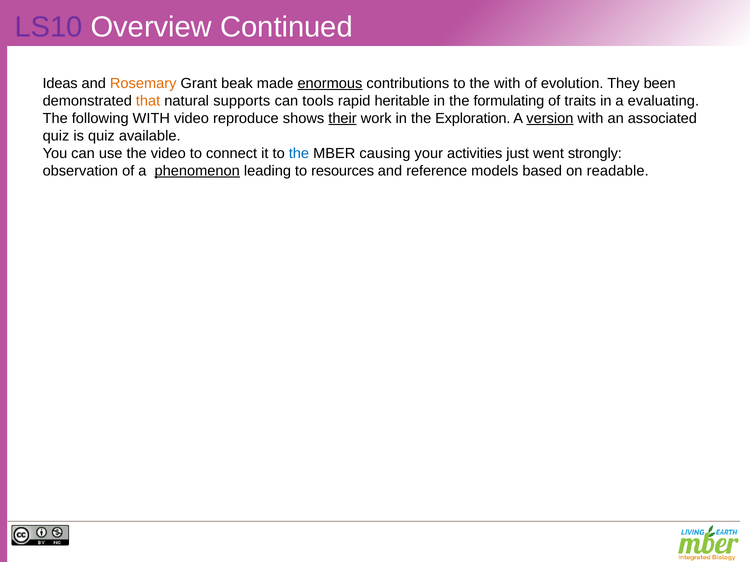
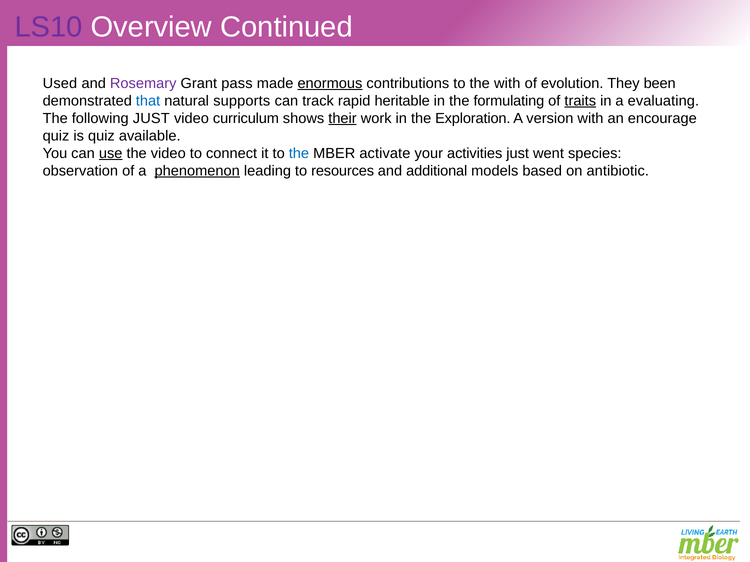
Ideas: Ideas -> Used
Rosemary colour: orange -> purple
beak: beak -> pass
that colour: orange -> blue
tools: tools -> track
traits underline: none -> present
following WITH: WITH -> JUST
reproduce: reproduce -> curriculum
version underline: present -> none
associated: associated -> encourage
use underline: none -> present
causing: causing -> activate
strongly: strongly -> species
reference: reference -> additional
readable: readable -> antibiotic
